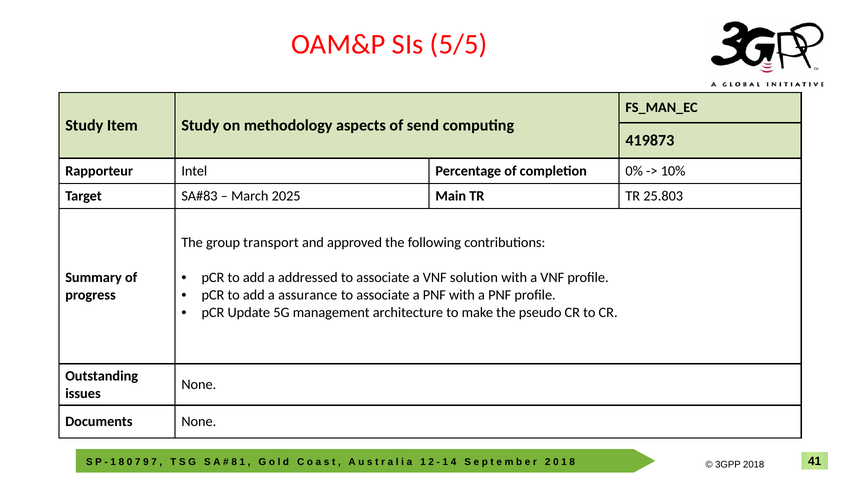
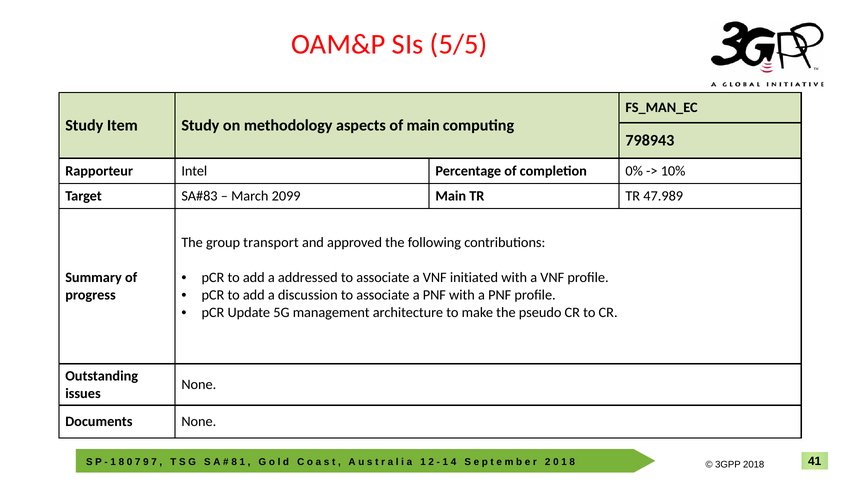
of send: send -> main
419873: 419873 -> 798943
2025: 2025 -> 2099
25.803: 25.803 -> 47.989
solution: solution -> initiated
assurance: assurance -> discussion
